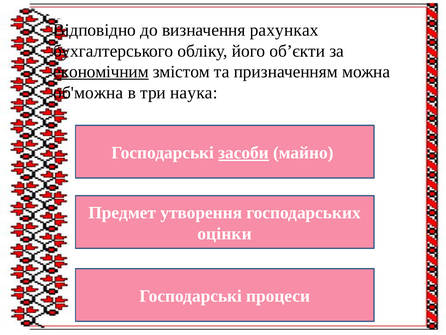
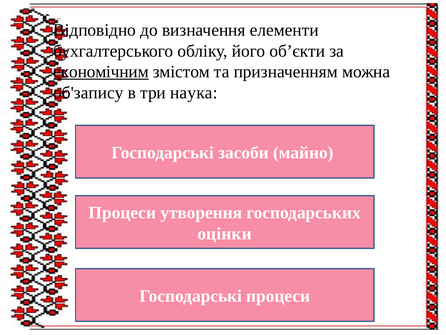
рахунках: рахунках -> елементи
об'можна: об'можна -> об'запису
засоби underline: present -> none
Предмет at (122, 212): Предмет -> Процеси
